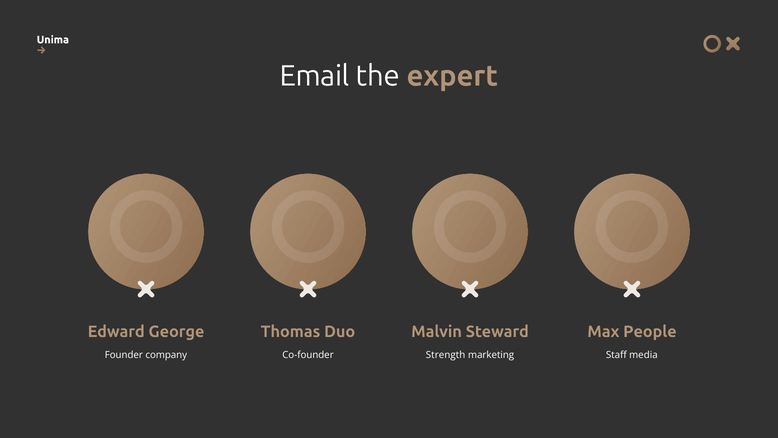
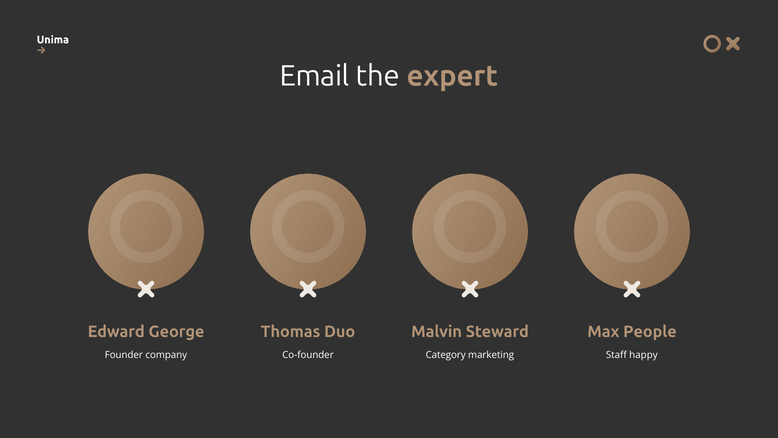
Strength: Strength -> Category
media: media -> happy
